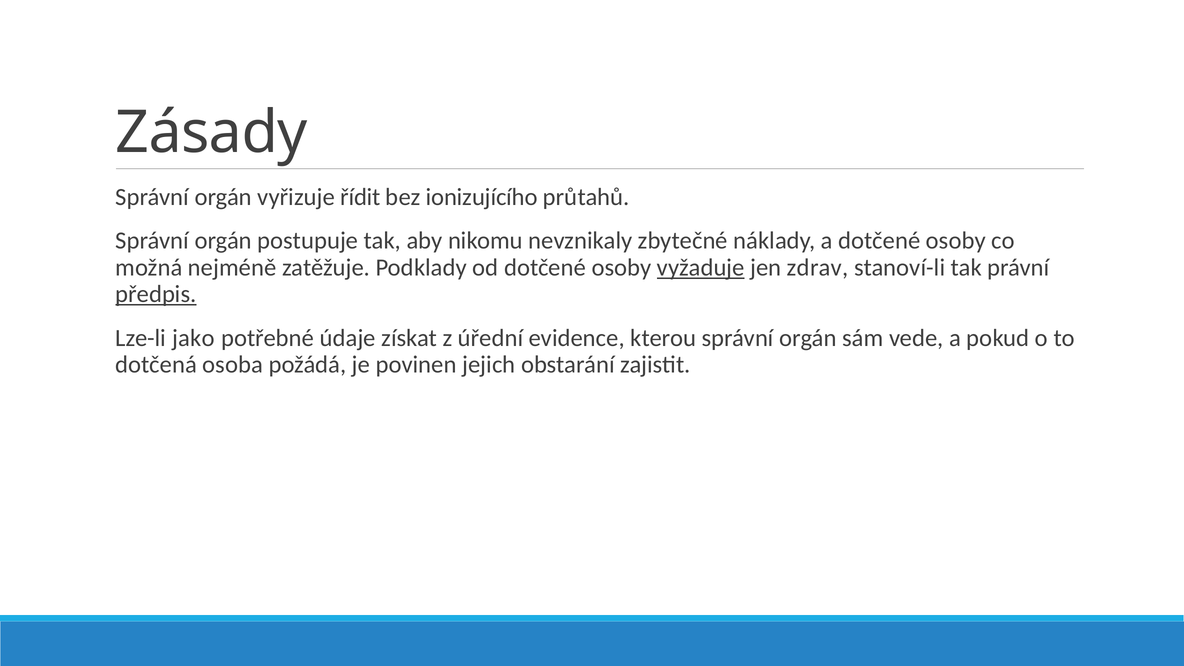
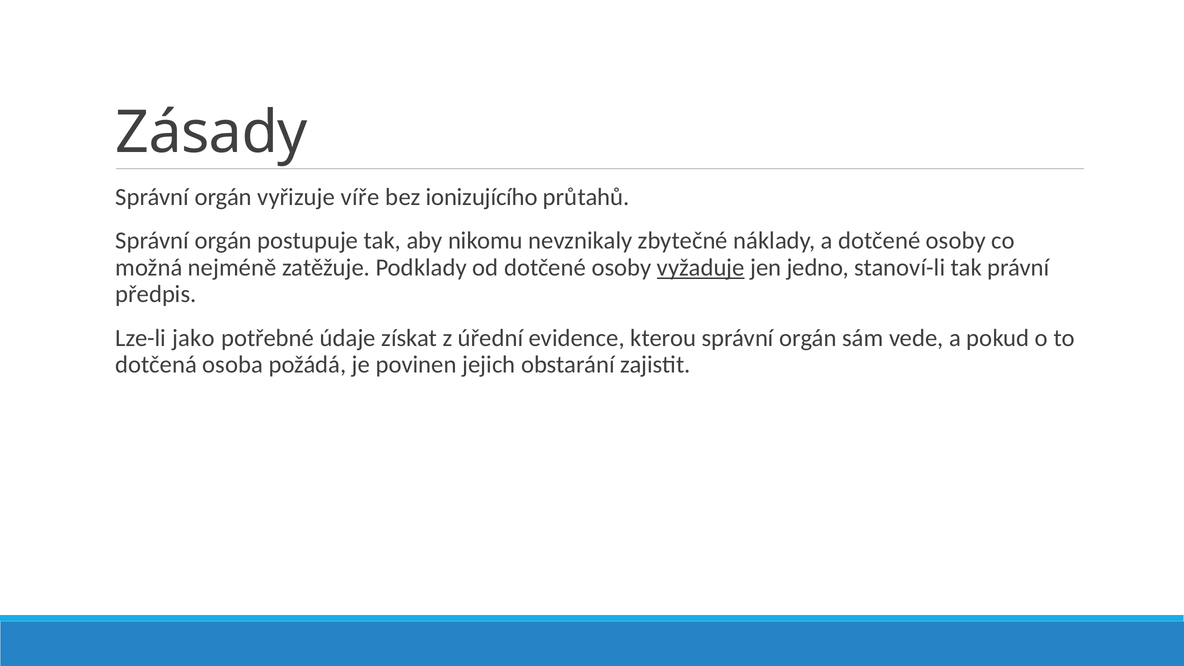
řídit: řídit -> víře
zdrav: zdrav -> jedno
předpis underline: present -> none
